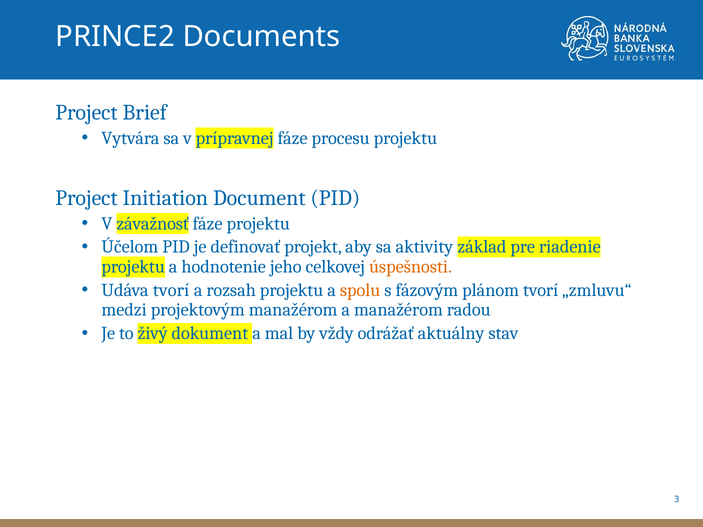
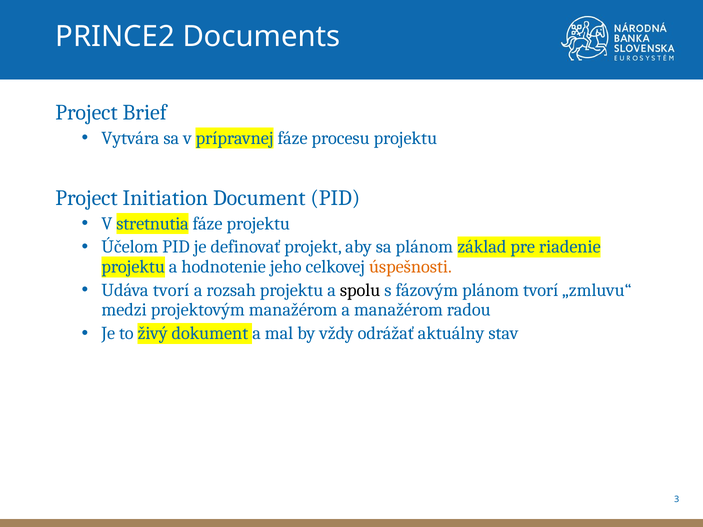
závažnosť: závažnosť -> stretnutia
sa aktivity: aktivity -> plánom
spolu colour: orange -> black
